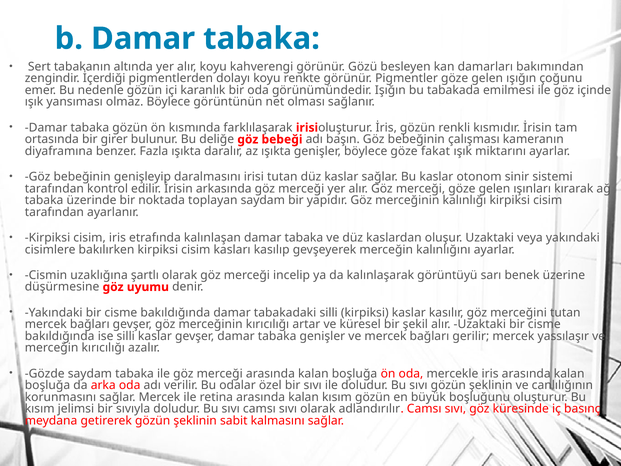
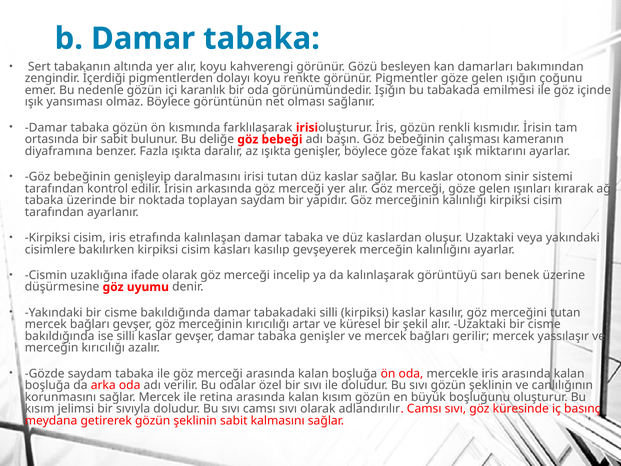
bir girer: girer -> sabit
şartlı: şartlı -> ifade
